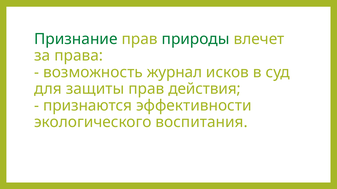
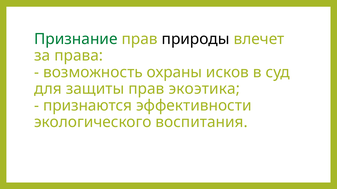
природы colour: green -> black
журнал: журнал -> охраны
действия: действия -> экоэтика
